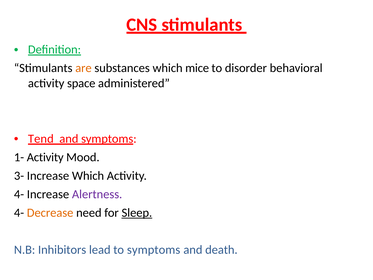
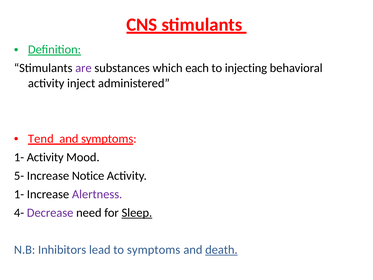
are colour: orange -> purple
mice: mice -> each
disorder: disorder -> injecting
space: space -> inject
3-: 3- -> 5-
Increase Which: Which -> Notice
4- at (19, 194): 4- -> 1-
Decrease colour: orange -> purple
death underline: none -> present
